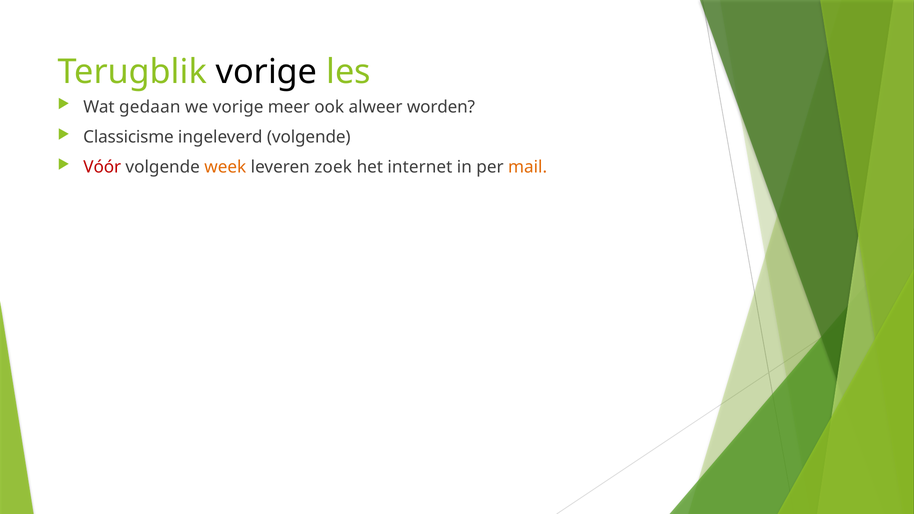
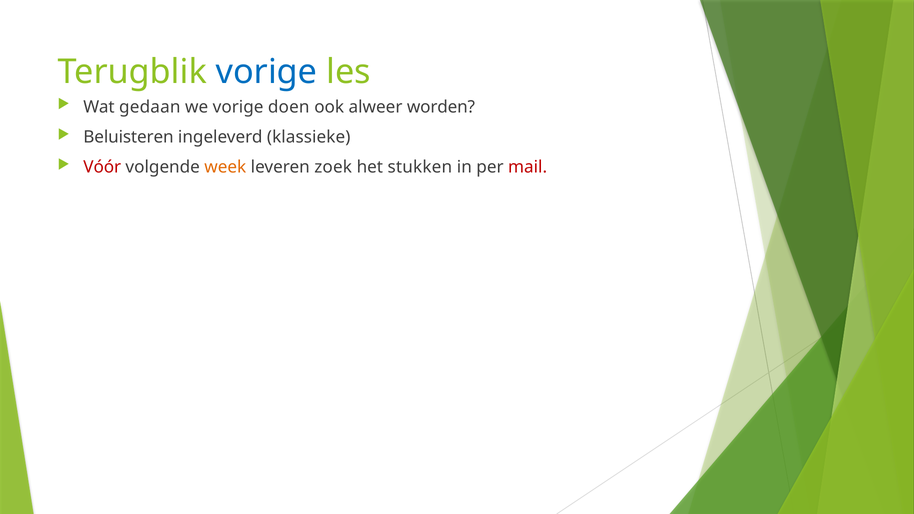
vorige at (267, 72) colour: black -> blue
meer: meer -> doen
Classicisme: Classicisme -> Beluisteren
ingeleverd volgende: volgende -> klassieke
internet: internet -> stukken
mail colour: orange -> red
